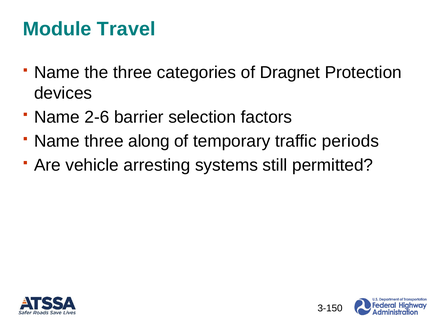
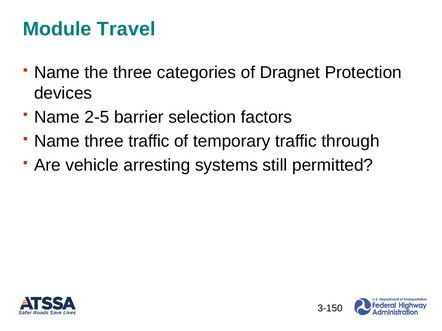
2-6: 2-6 -> 2-5
three along: along -> traffic
periods: periods -> through
